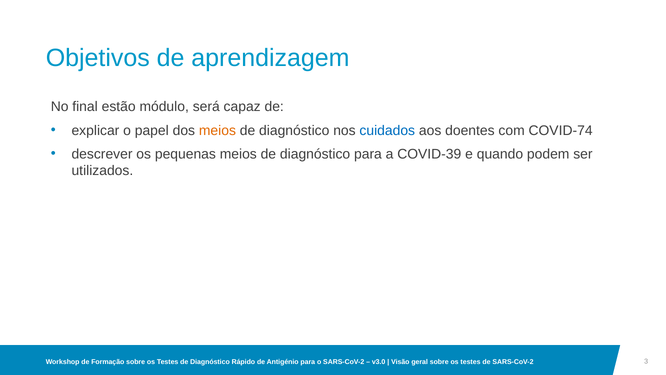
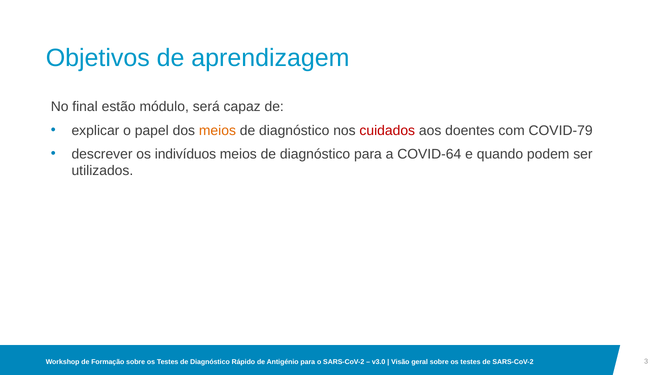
cuidados colour: blue -> red
COVID-74: COVID-74 -> COVID-79
pequenas: pequenas -> indivíduos
COVID-39: COVID-39 -> COVID-64
